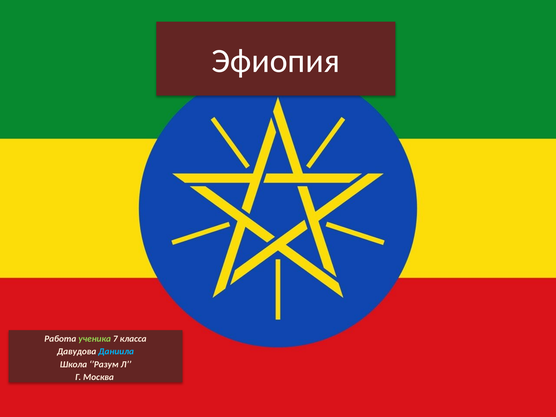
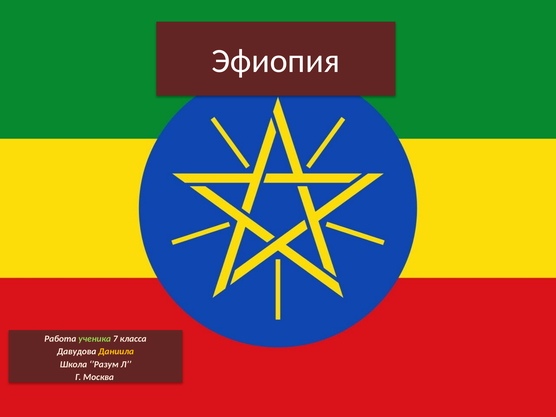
Даниила colour: light blue -> yellow
